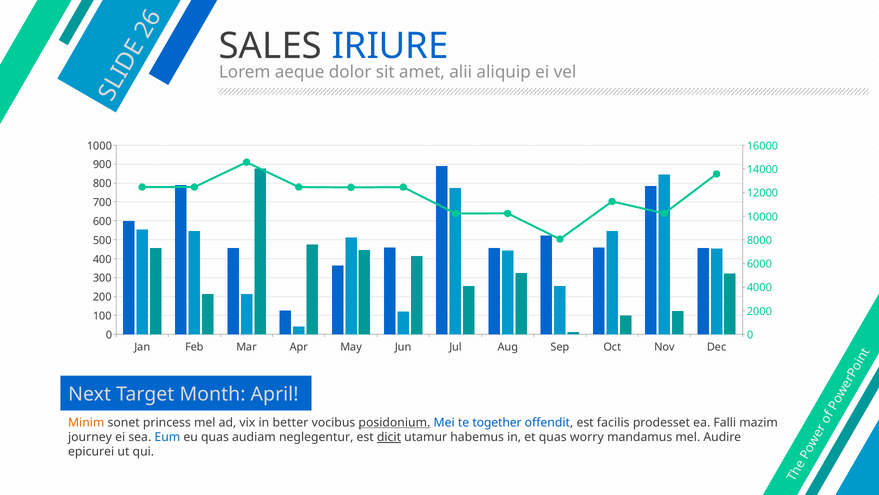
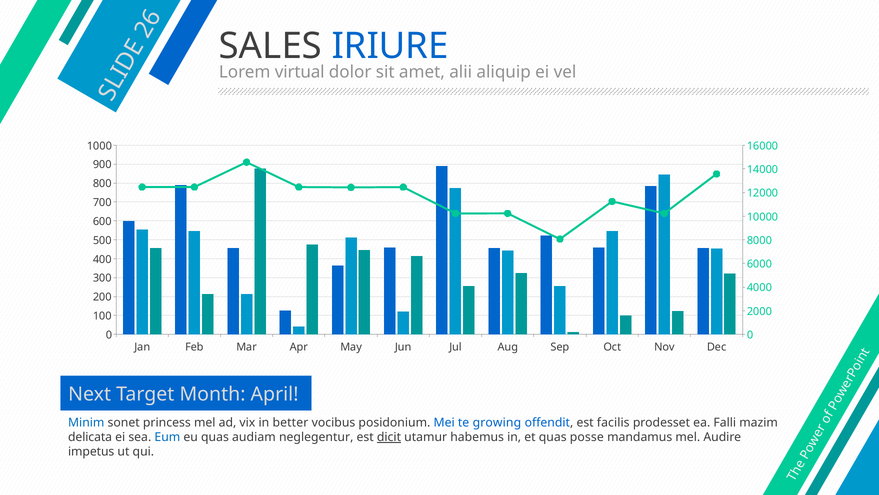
aeque: aeque -> virtual
Minim colour: orange -> blue
posidonium underline: present -> none
together: together -> growing
journey: journey -> delicata
worry: worry -> posse
epicurei: epicurei -> impetus
